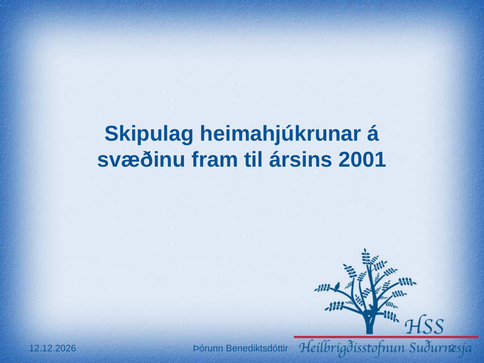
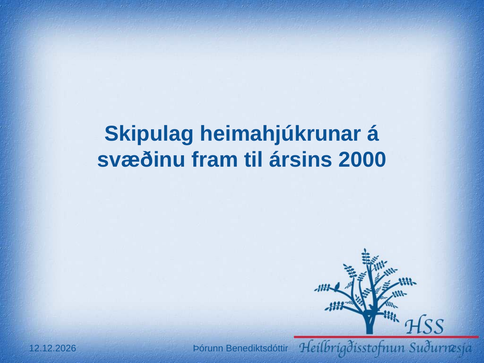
2001: 2001 -> 2000
